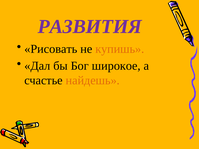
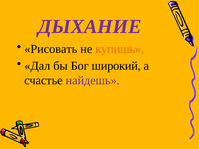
РАЗВИТИЯ: РАЗВИТИЯ -> ДЫХАНИЕ
широкое: широкое -> широкий
найдешь colour: orange -> purple
